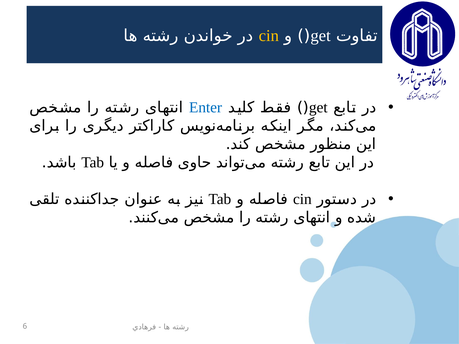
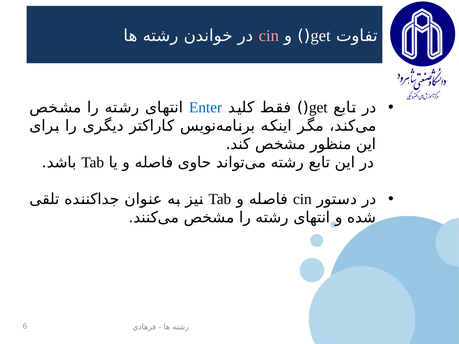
cin at (269, 36) colour: yellow -> pink
